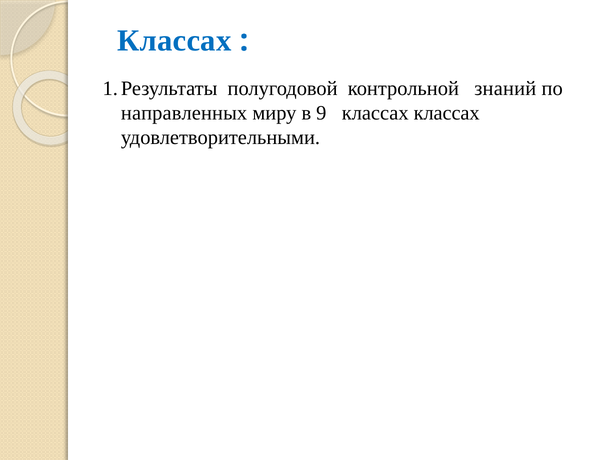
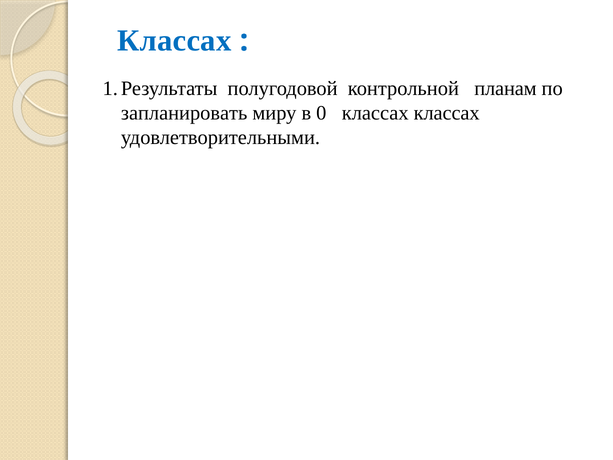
знаний: знаний -> планам
направленных: направленных -> запланировать
9: 9 -> 0
